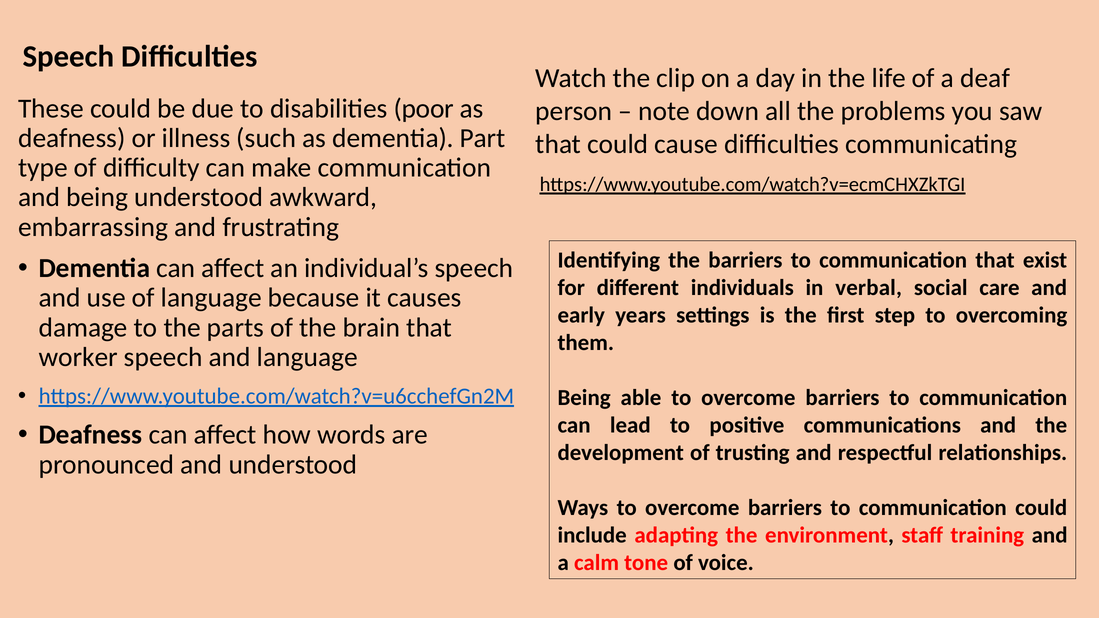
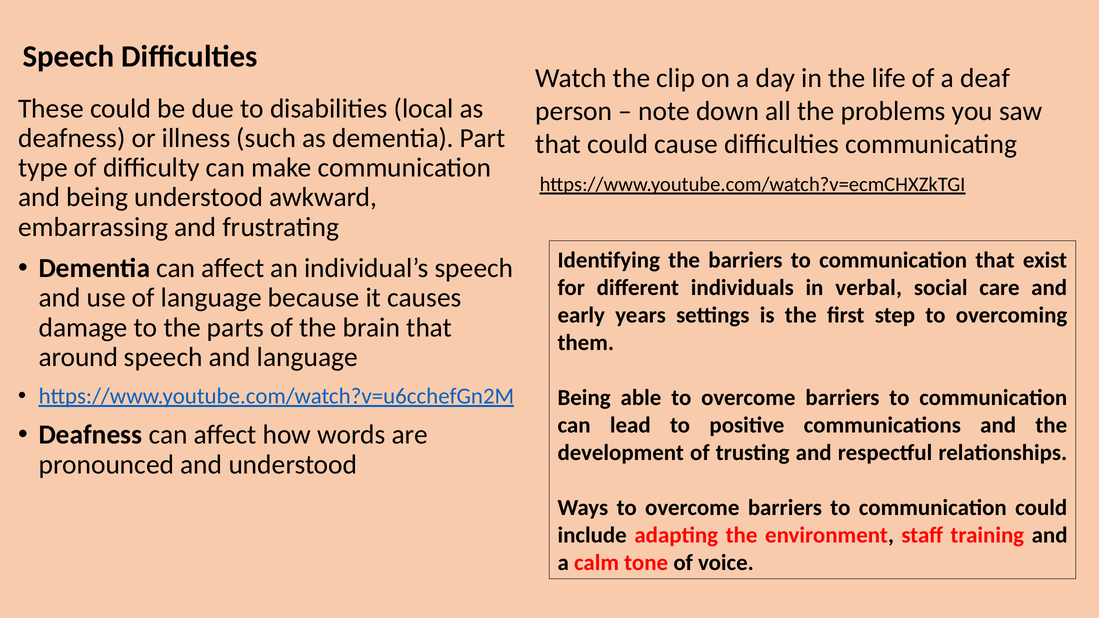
poor: poor -> local
worker: worker -> around
